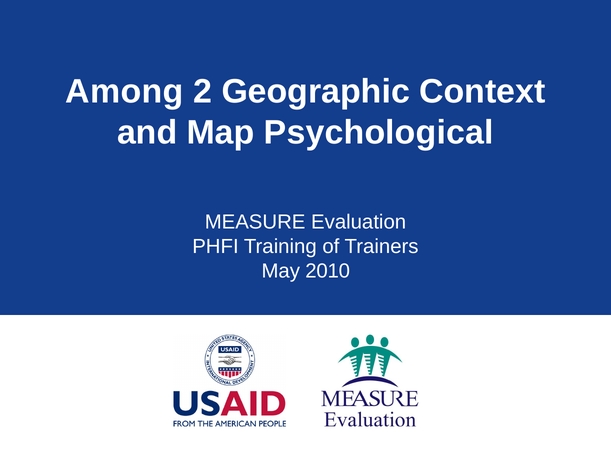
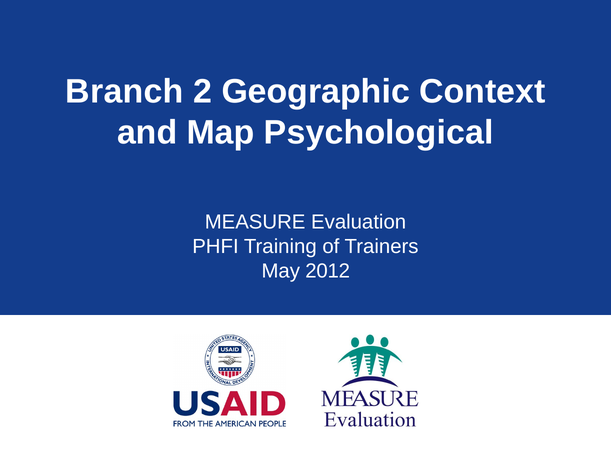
Among: Among -> Branch
2010: 2010 -> 2012
